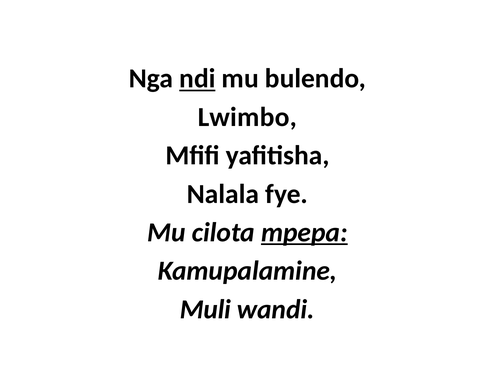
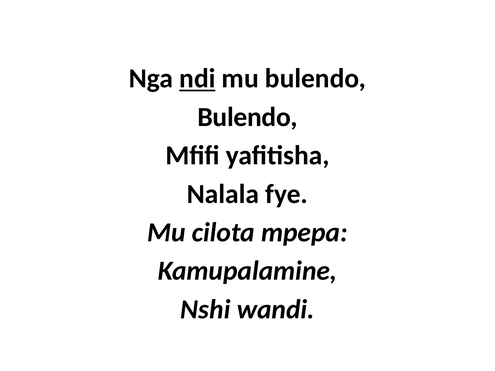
Lwimbo at (247, 117): Lwimbo -> Bulendo
mpepa underline: present -> none
Muli: Muli -> Nshi
